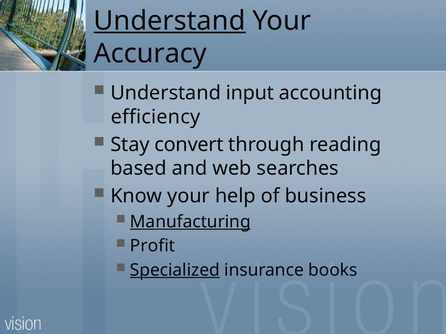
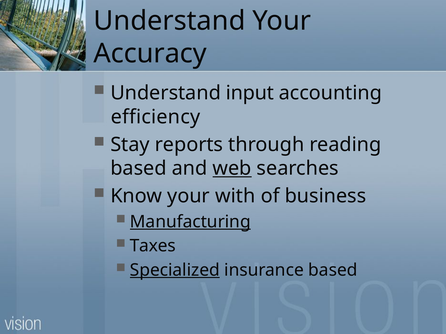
Understand at (170, 21) underline: present -> none
convert: convert -> reports
web underline: none -> present
help: help -> with
Profit: Profit -> Taxes
insurance books: books -> based
